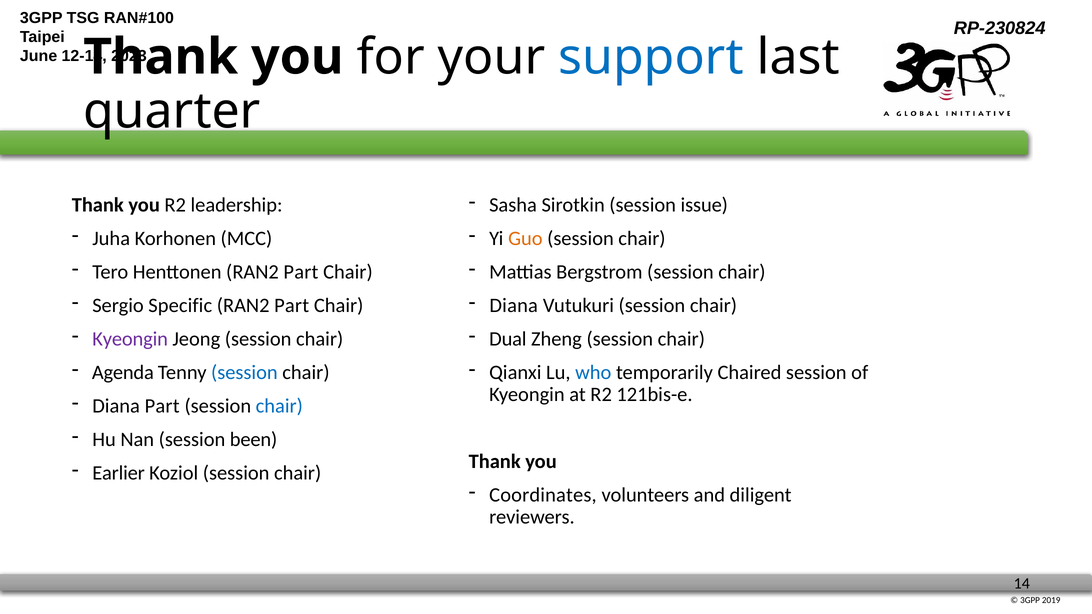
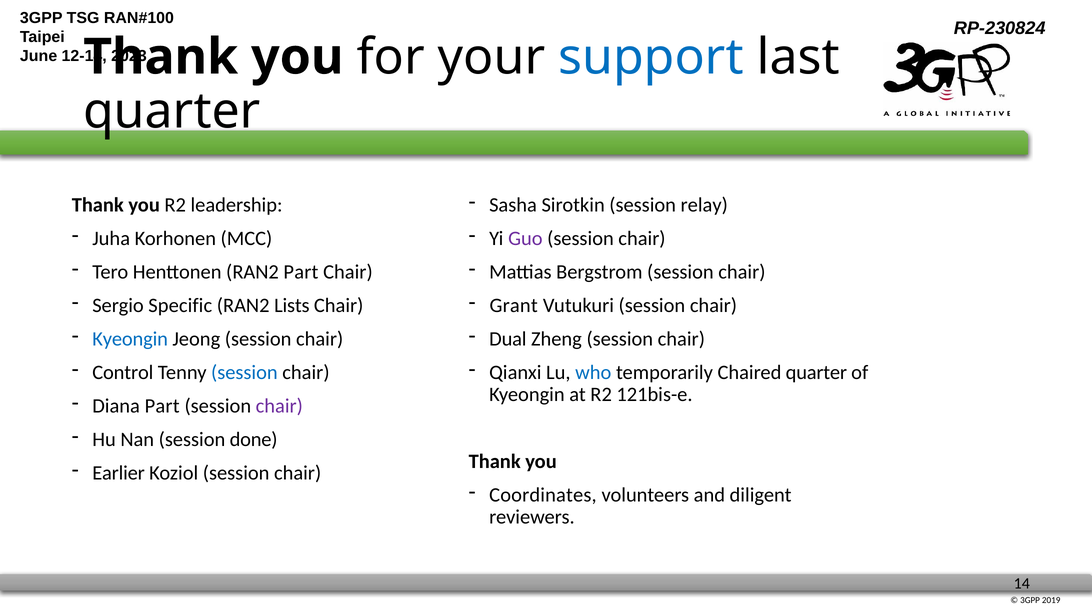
issue: issue -> relay
Guo colour: orange -> purple
Part at (292, 306): Part -> Lists
Diana at (514, 306): Diana -> Grant
Kyeongin at (130, 339) colour: purple -> blue
Agenda: Agenda -> Control
Chaired session: session -> quarter
chair at (279, 406) colour: blue -> purple
been: been -> done
